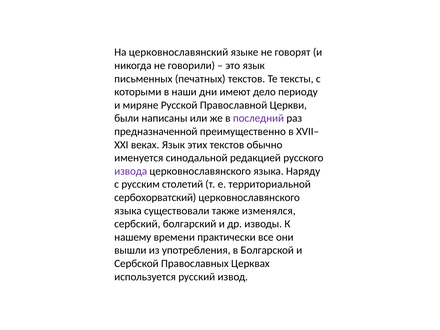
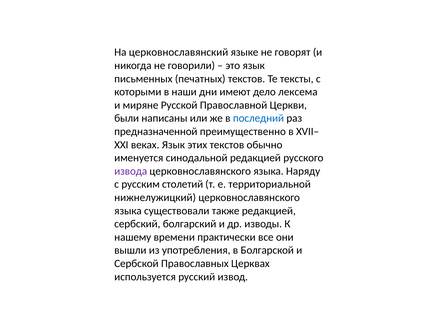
периоду: периоду -> лексема
последний colour: purple -> blue
сербохорватский: сербохорватский -> нижнелужицкий
также изменялся: изменялся -> редакцией
